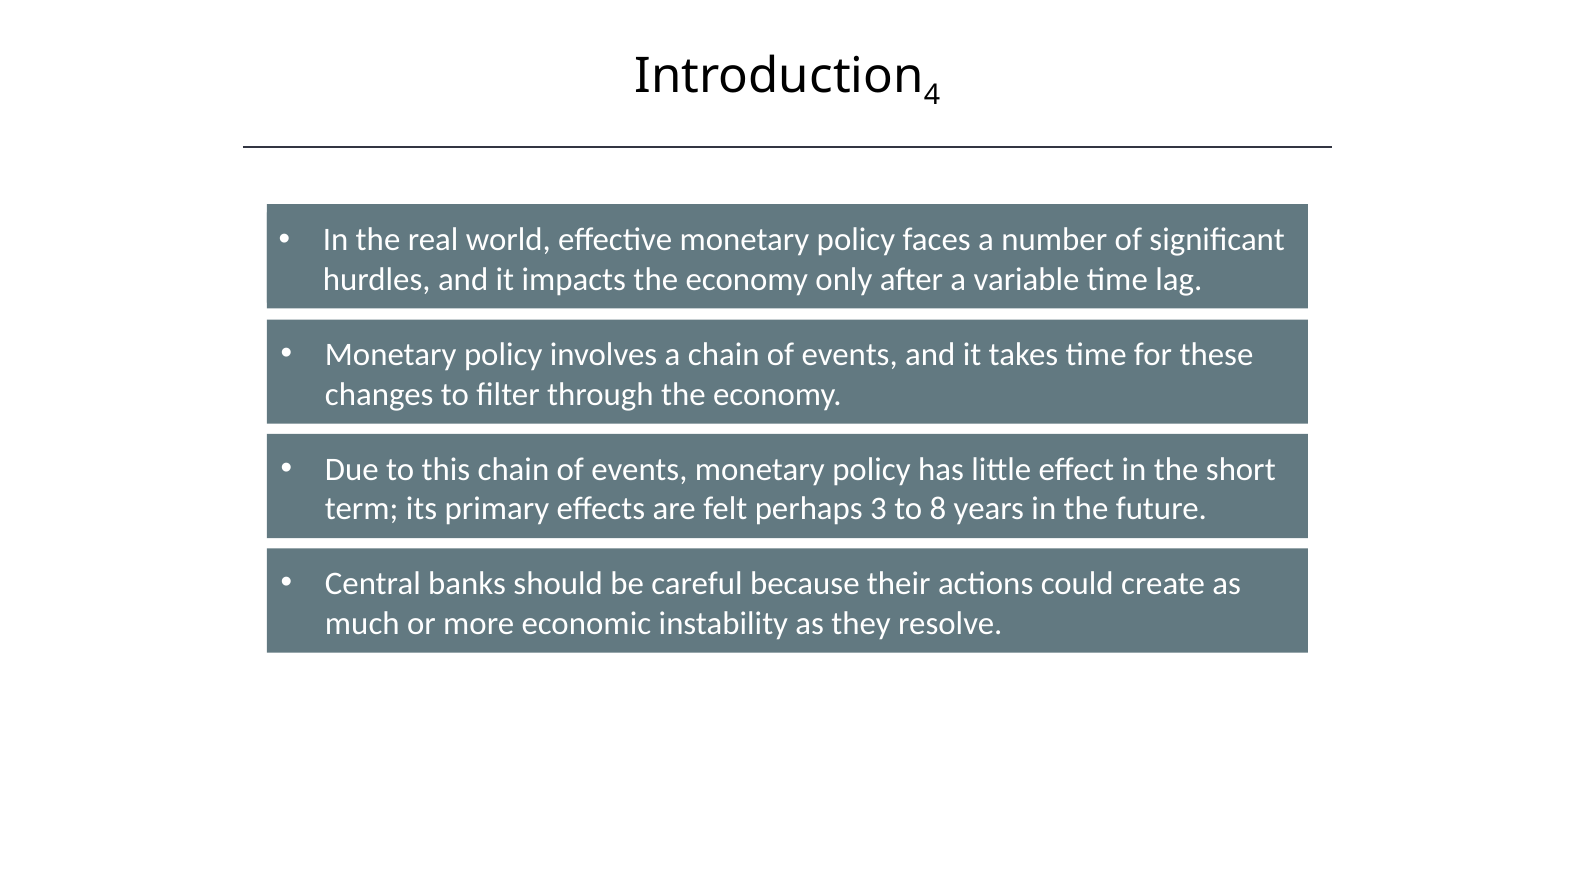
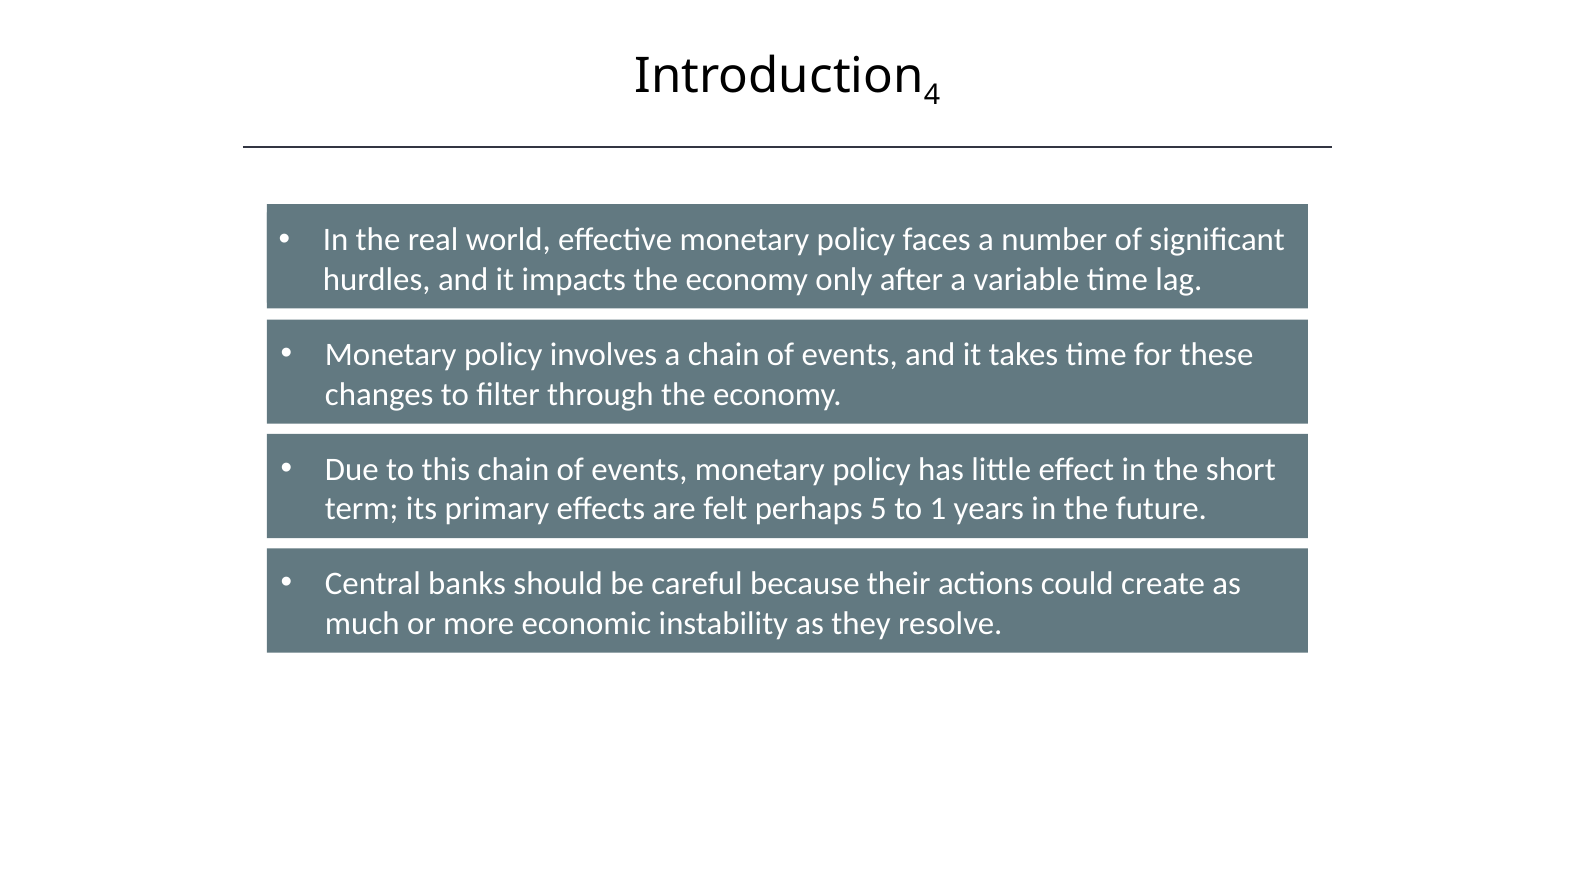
3: 3 -> 5
8: 8 -> 1
